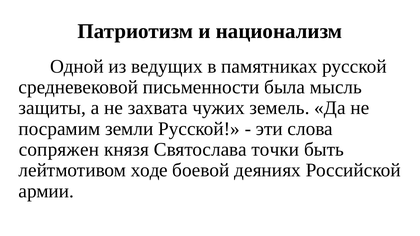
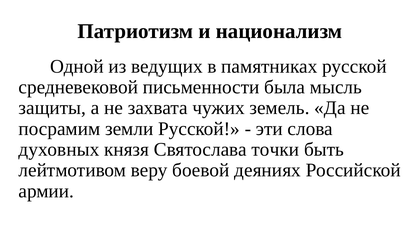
сопряжен: сопряжен -> духовных
ходе: ходе -> веру
